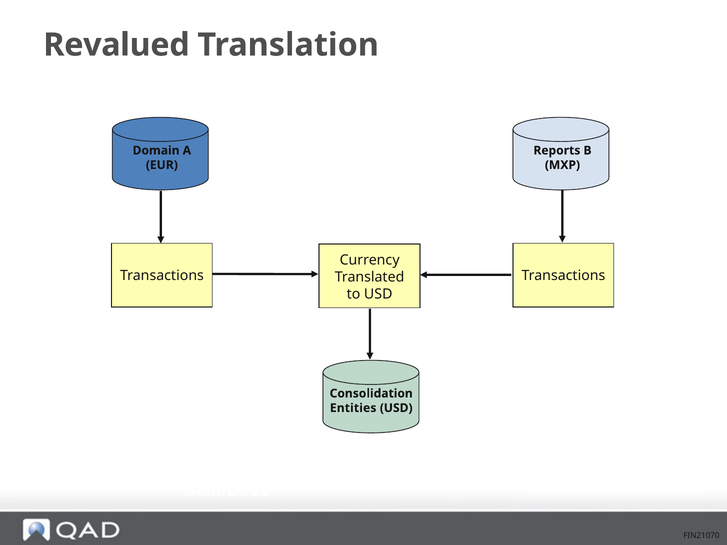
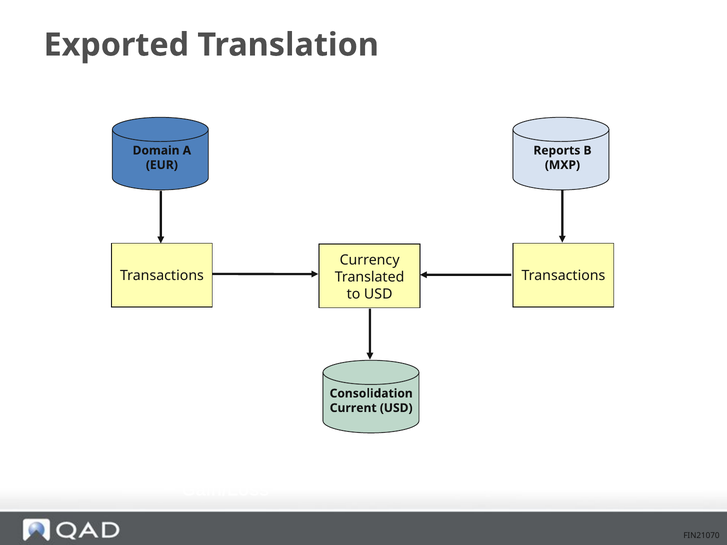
Revalued: Revalued -> Exported
Entities: Entities -> Current
